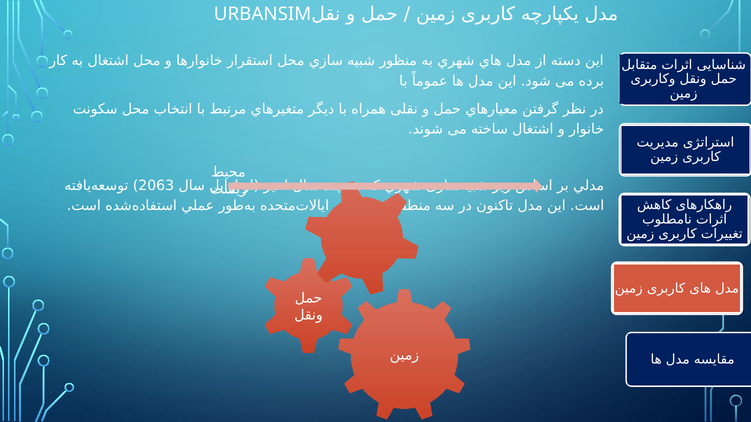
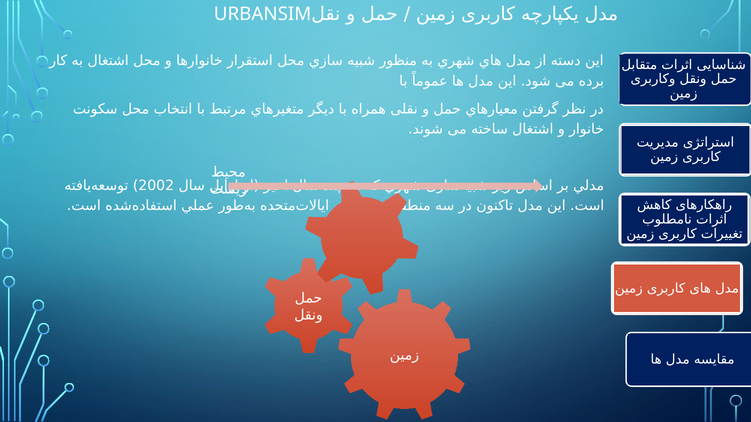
2063: 2063 -> 2002
